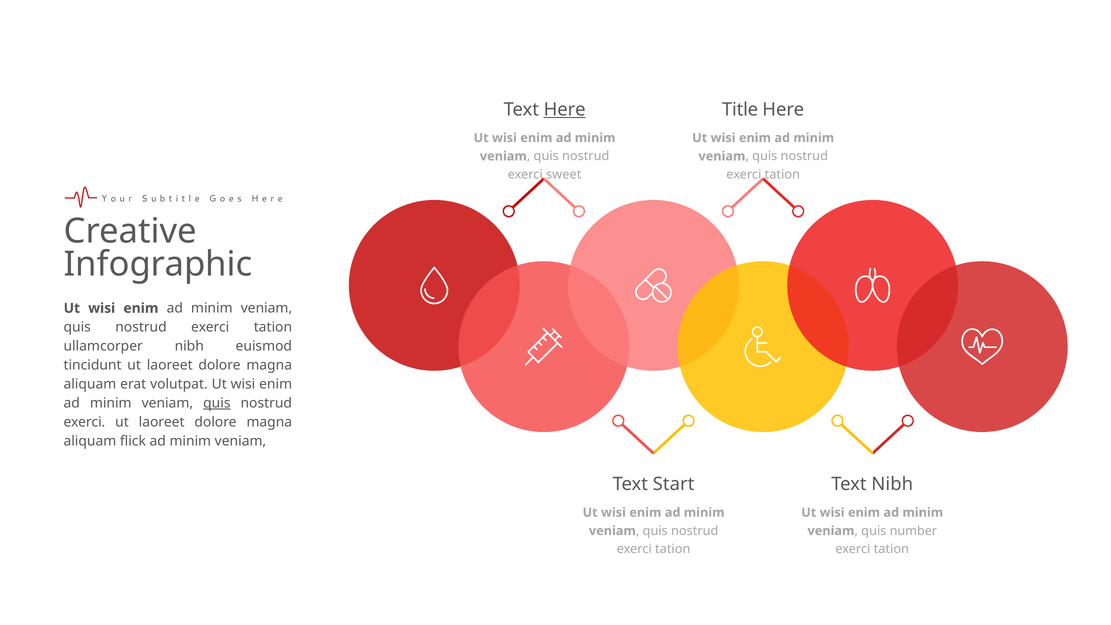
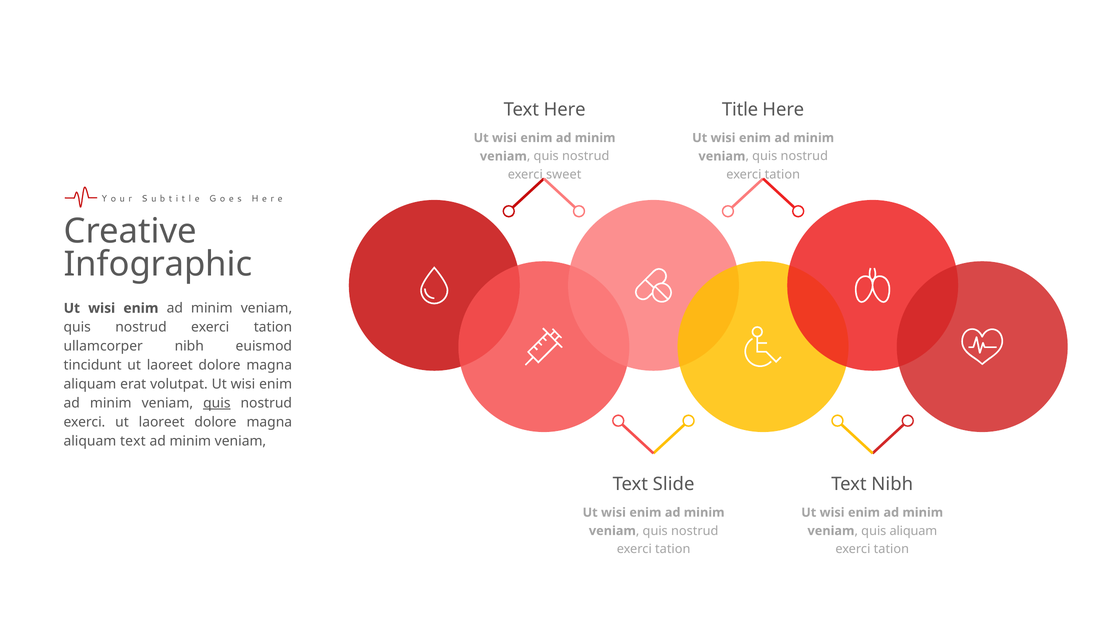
Here at (565, 110) underline: present -> none
aliquam flick: flick -> text
Start: Start -> Slide
quis number: number -> aliquam
